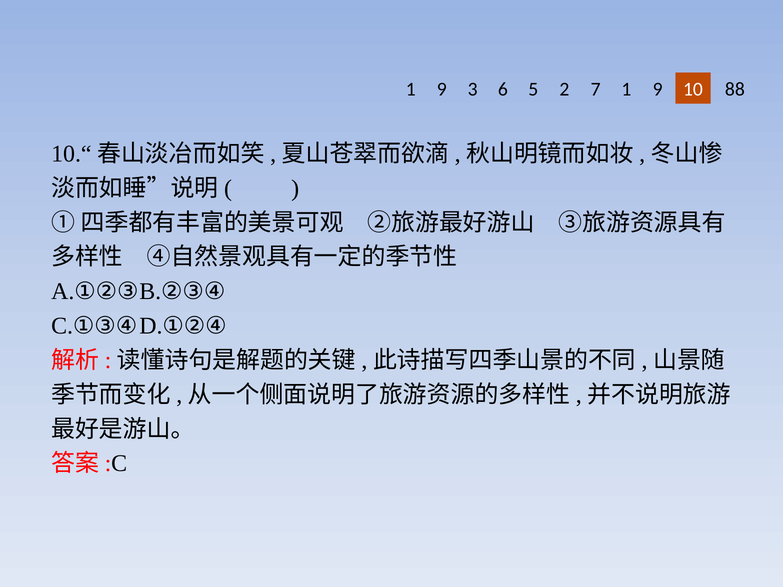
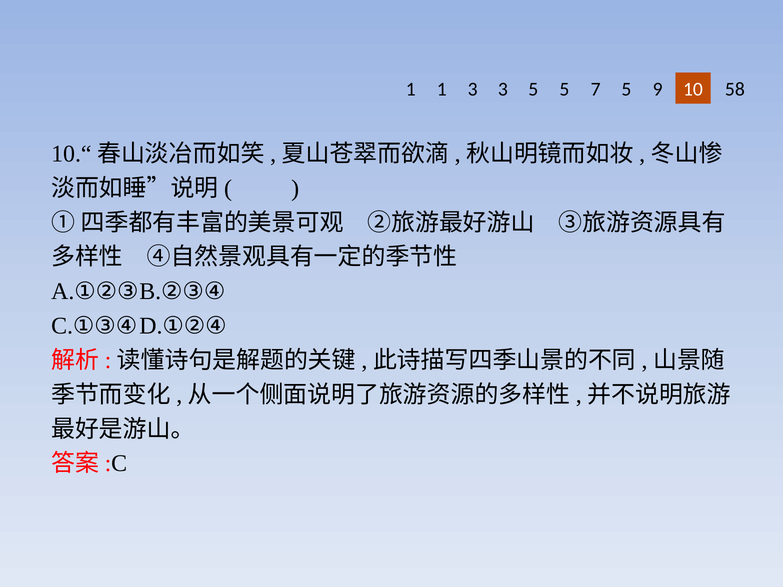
9 at (442, 89): 9 -> 1
3 6: 6 -> 3
5 2: 2 -> 5
7 1: 1 -> 5
88: 88 -> 58
